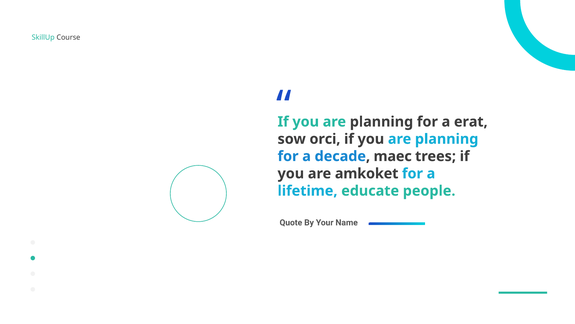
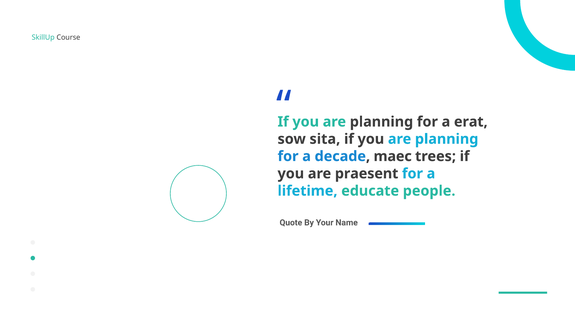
orci: orci -> sita
amkoket: amkoket -> praesent
